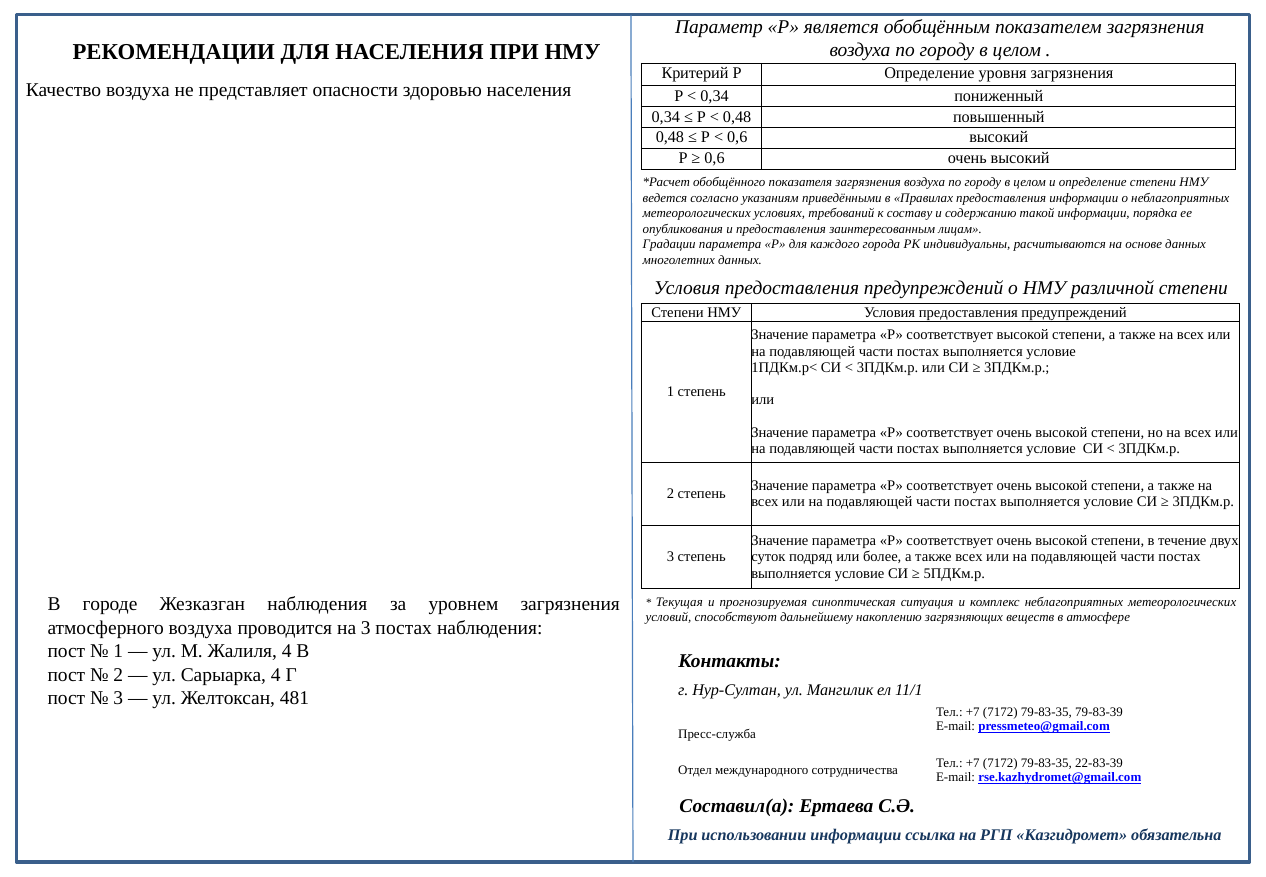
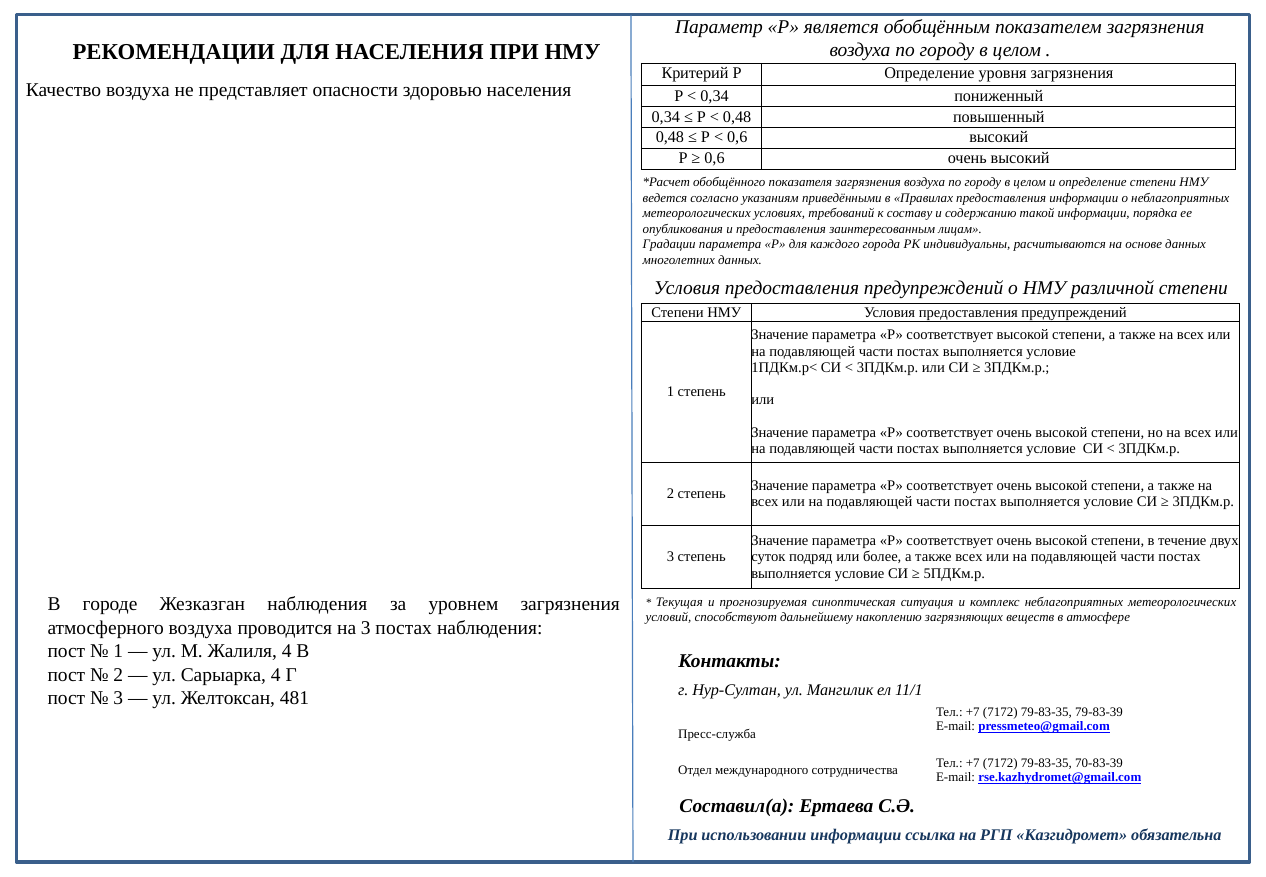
22-83-39: 22-83-39 -> 70-83-39
